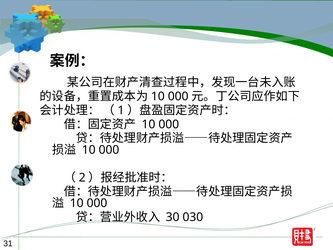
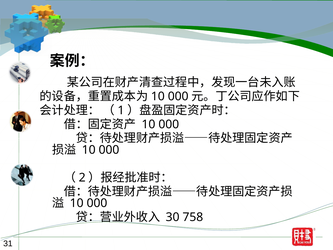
030: 030 -> 758
